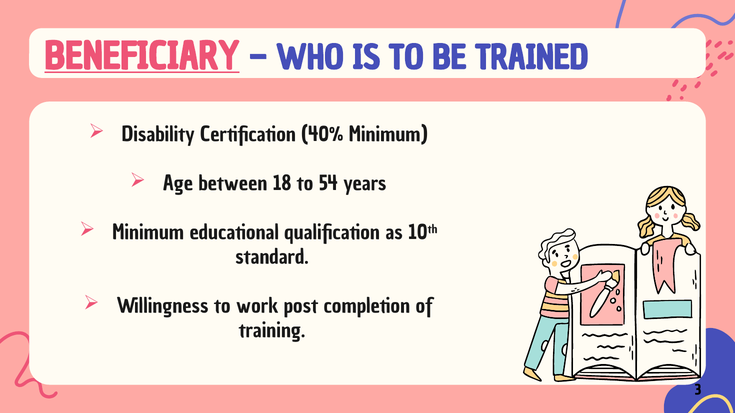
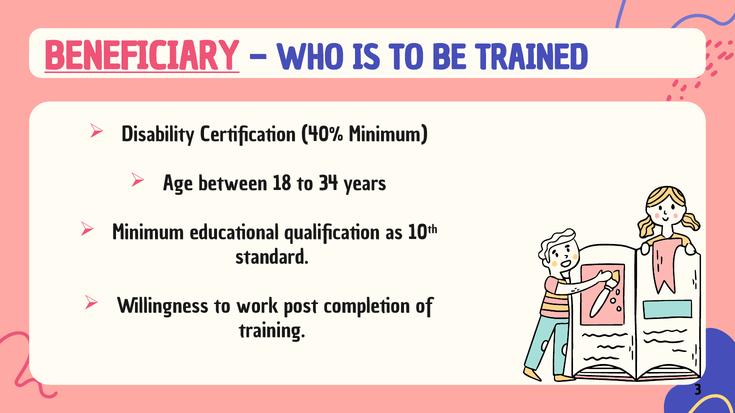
54: 54 -> 34
